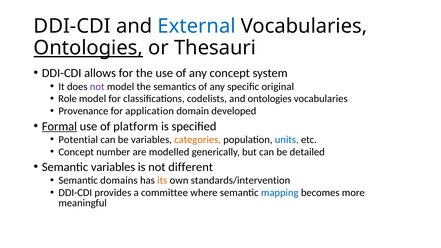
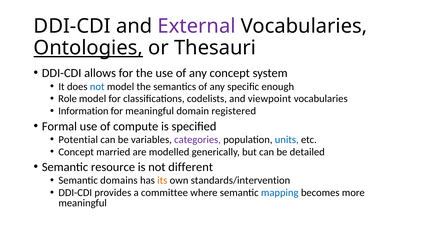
External colour: blue -> purple
not at (97, 87) colour: purple -> blue
original: original -> enough
and ontologies: ontologies -> viewpoint
Provenance: Provenance -> Information
for application: application -> meaningful
developed: developed -> registered
Formal underline: present -> none
platform: platform -> compute
categories colour: orange -> purple
number: number -> married
Semantic variables: variables -> resource
